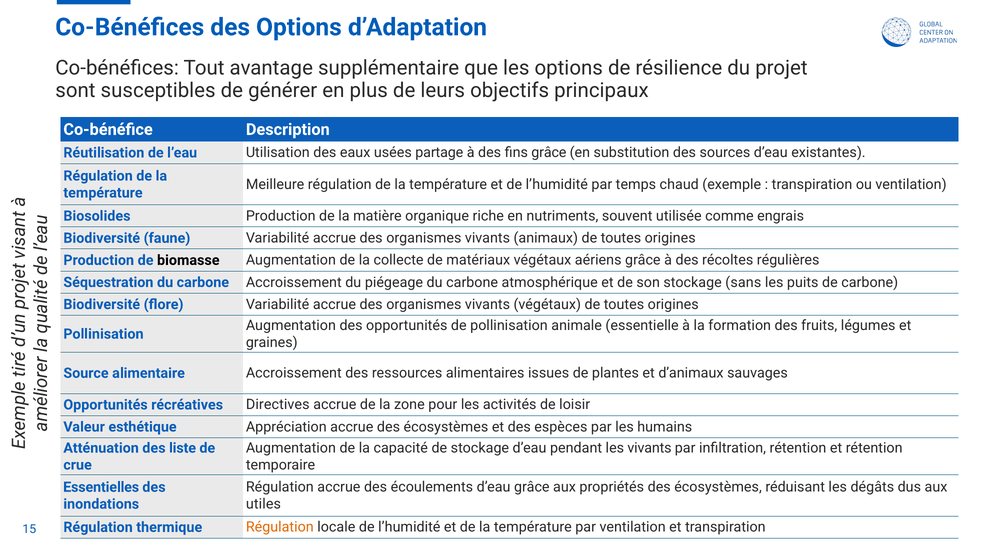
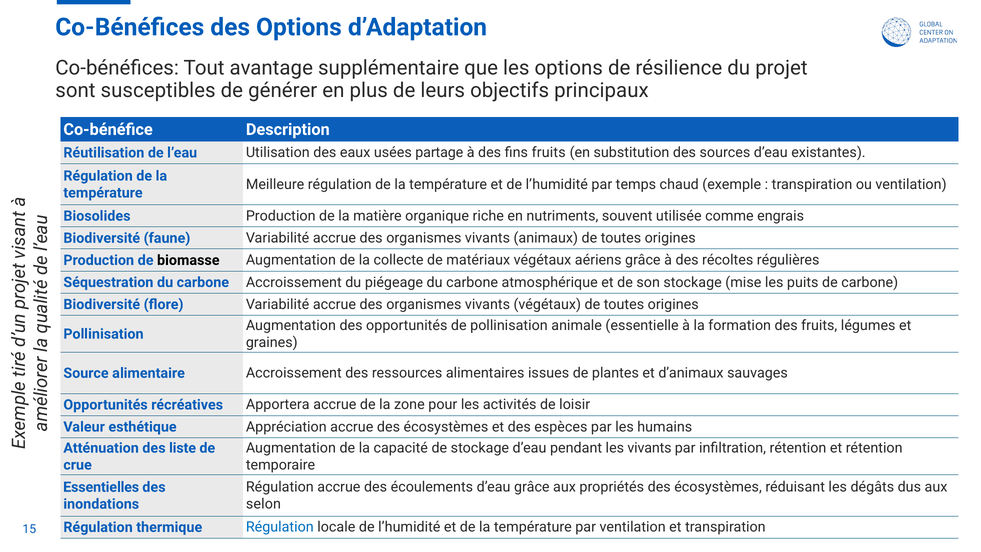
fins grâce: grâce -> fruits
sans: sans -> mise
Directives: Directives -> Apportera
utiles: utiles -> selon
Régulation at (280, 527) colour: orange -> blue
